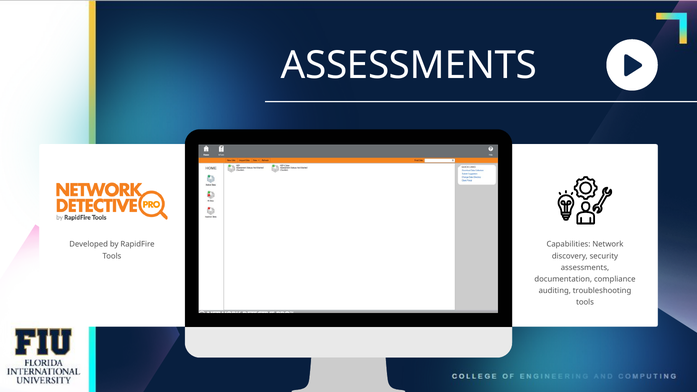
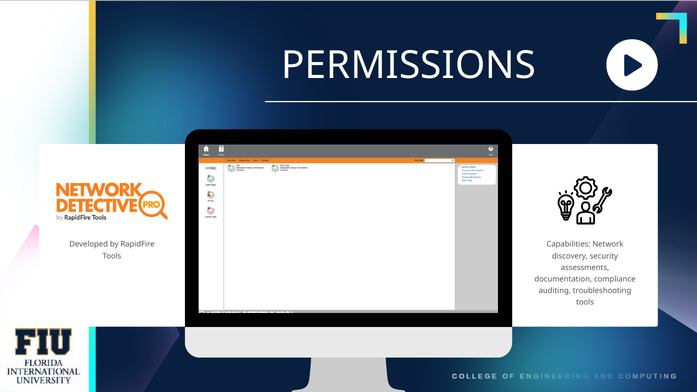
ASSESSMENTS at (409, 66): ASSESSMENTS -> PERMISSIONS
